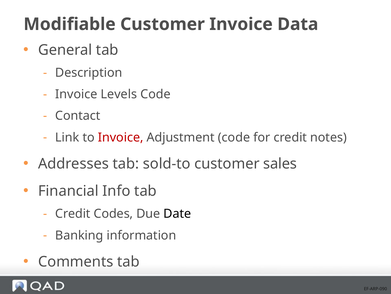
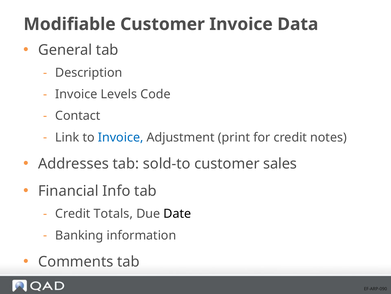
Invoice at (121, 137) colour: red -> blue
Adjustment code: code -> print
Codes: Codes -> Totals
